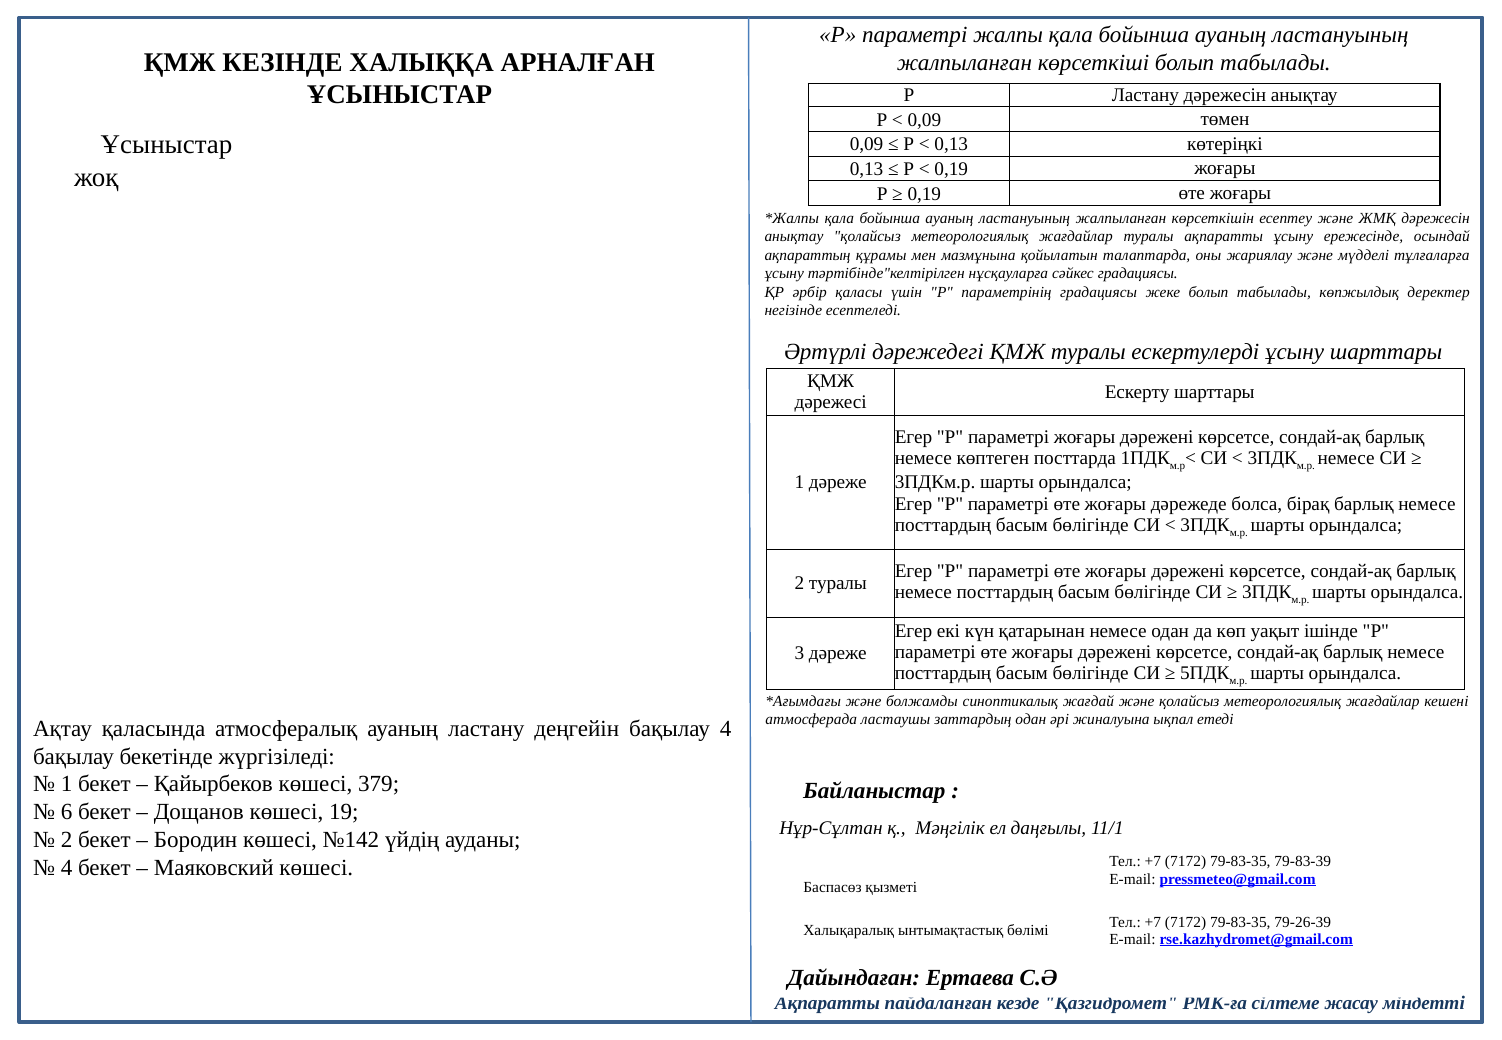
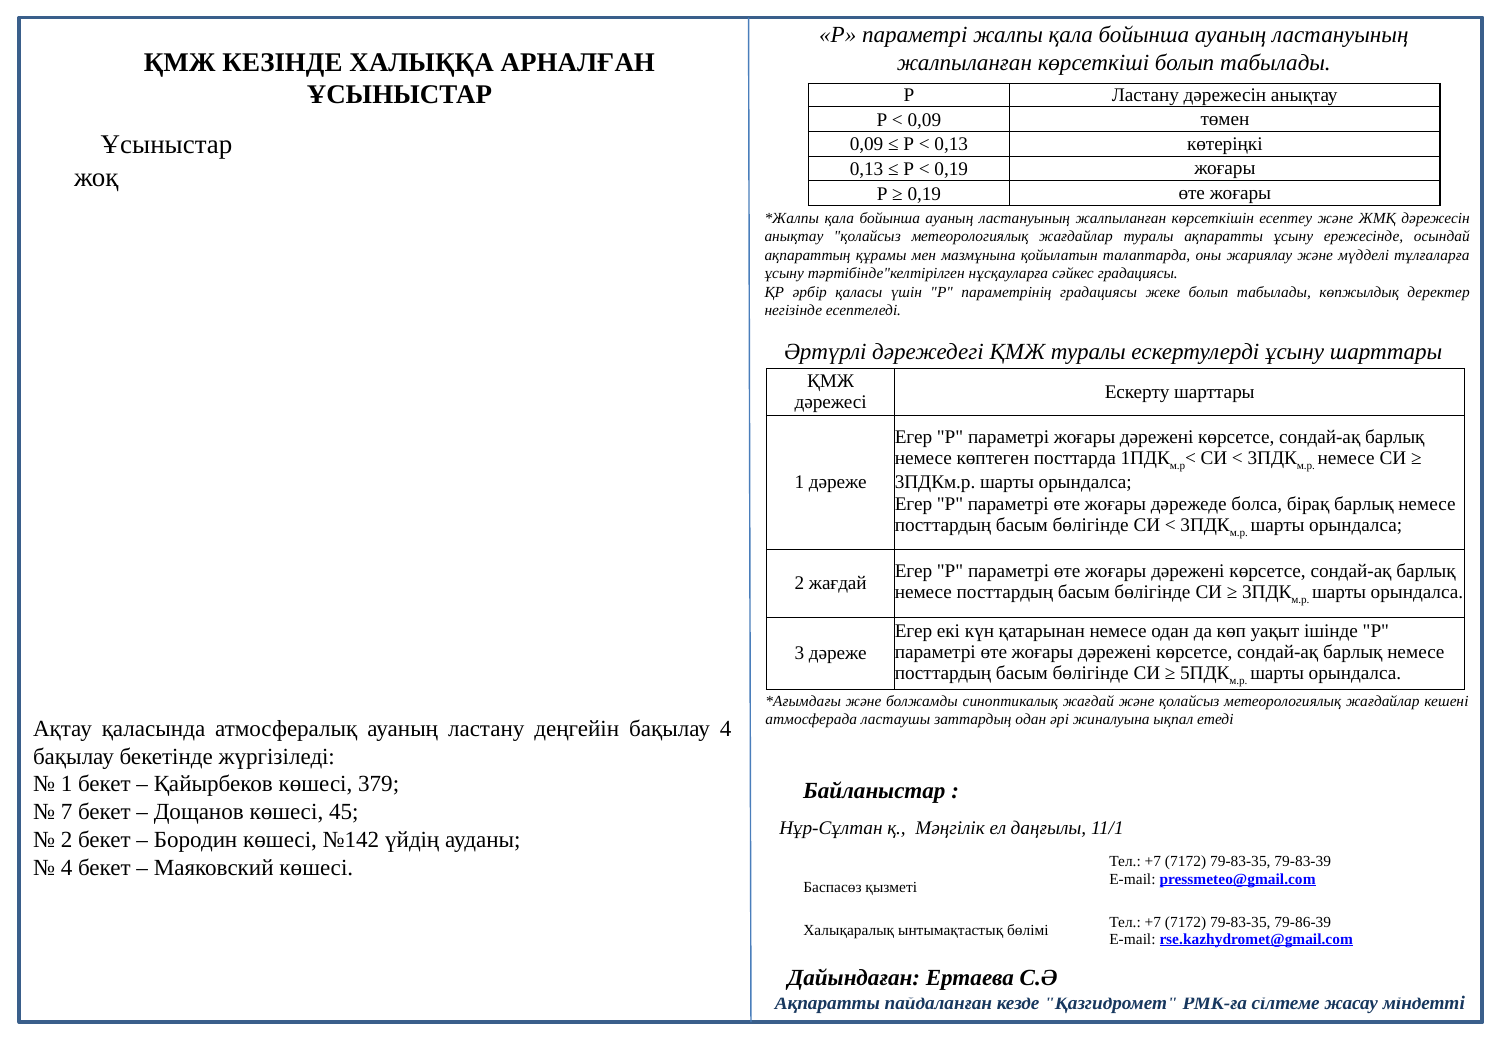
2 туралы: туралы -> жағдай
6: 6 -> 7
19: 19 -> 45
79-26-39: 79-26-39 -> 79-86-39
